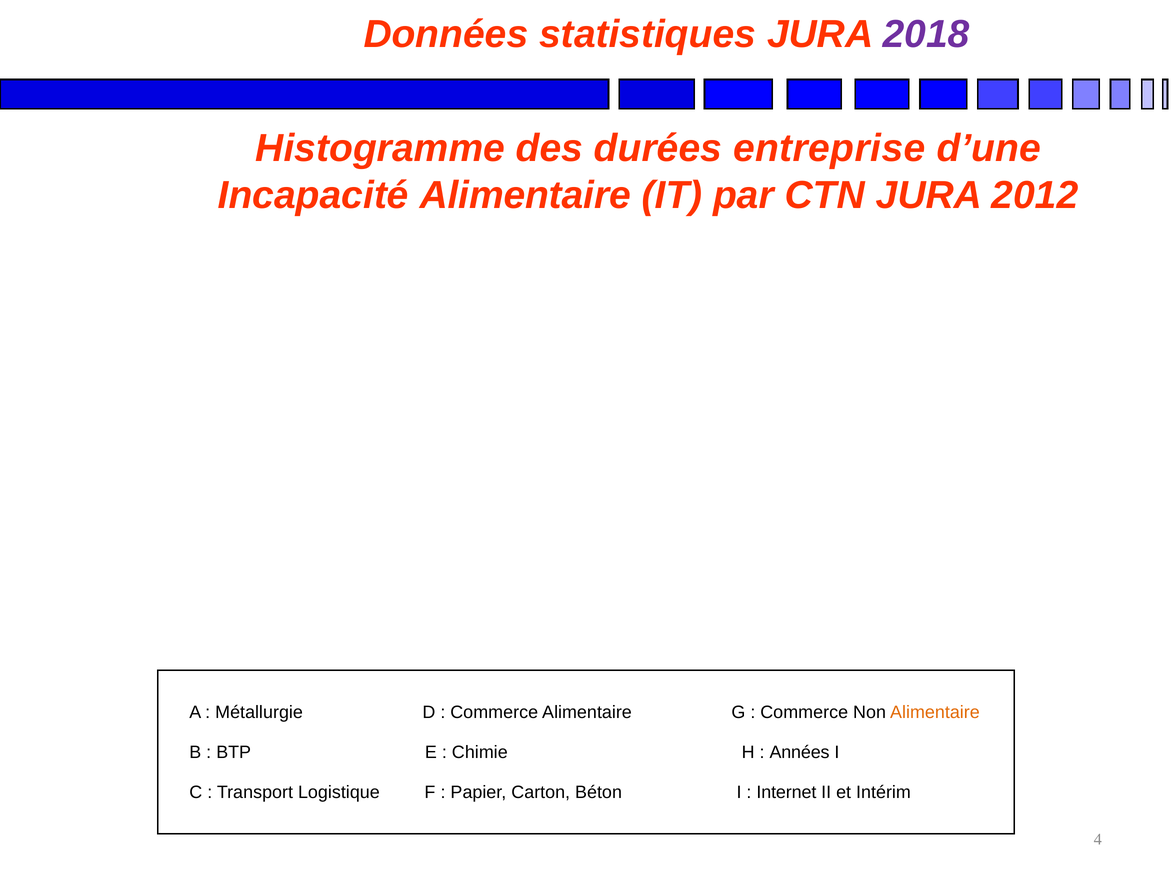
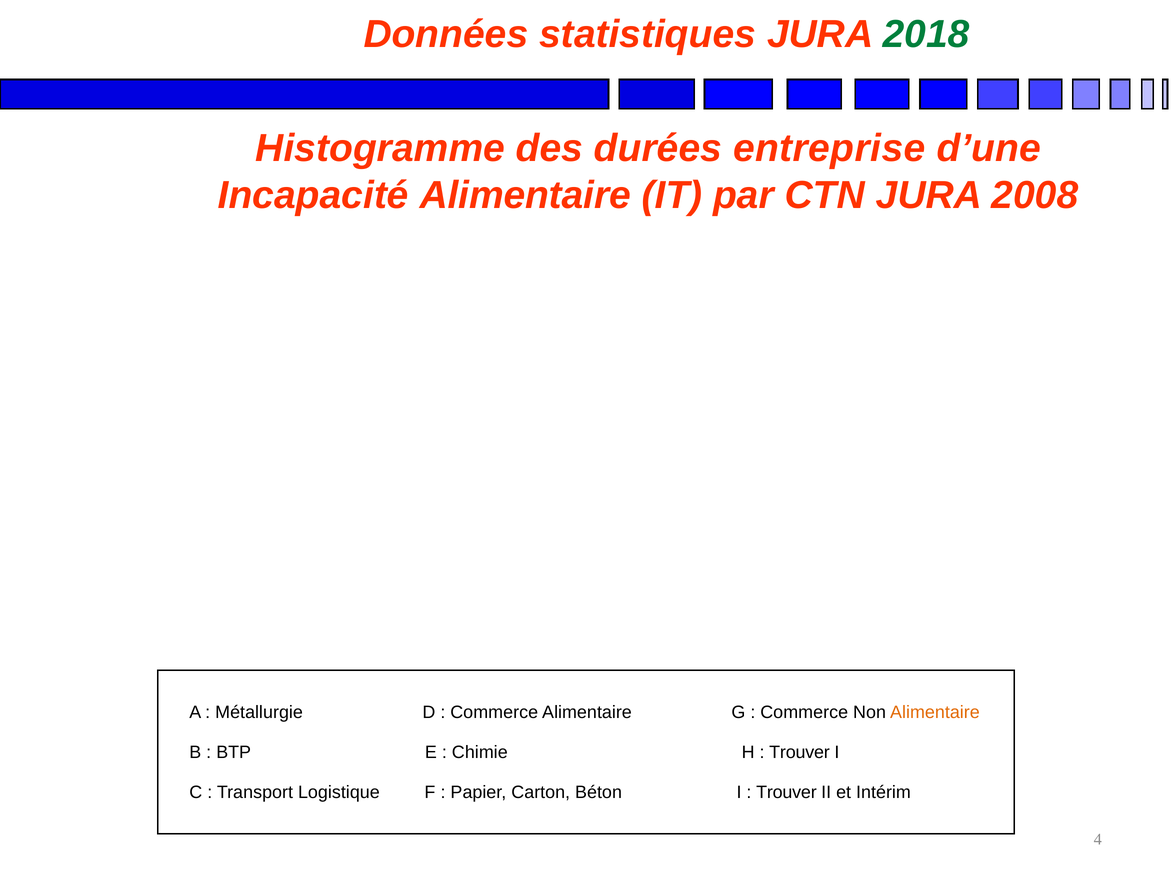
2018 colour: purple -> green
2012: 2012 -> 2008
Années at (800, 752): Années -> Trouver
Internet at (786, 792): Internet -> Trouver
